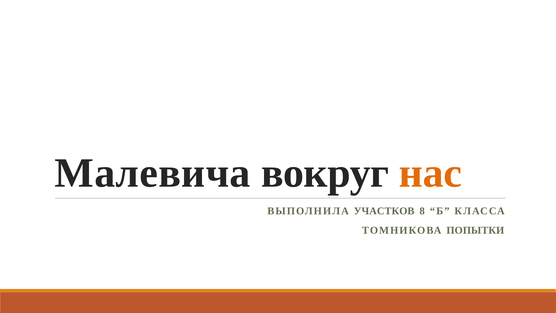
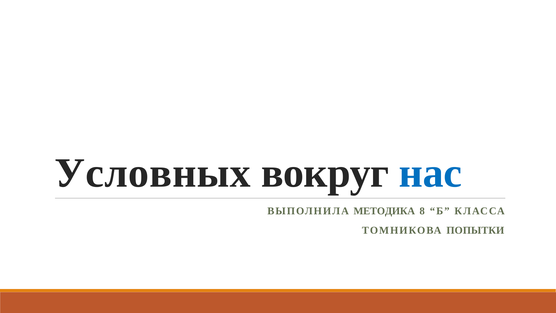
Малевича: Малевича -> Условных
нас colour: orange -> blue
УЧАСТКОВ: УЧАСТКОВ -> МЕТОДИКА
